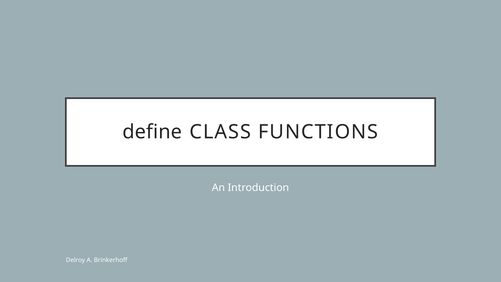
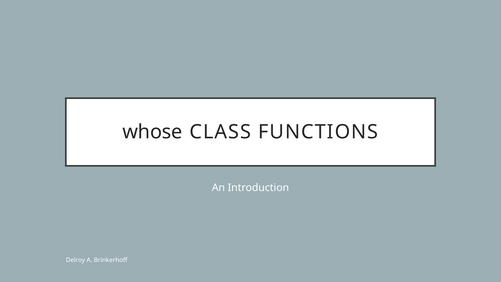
define: define -> whose
